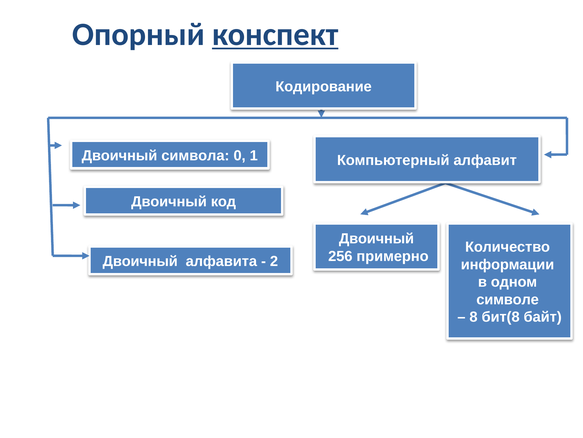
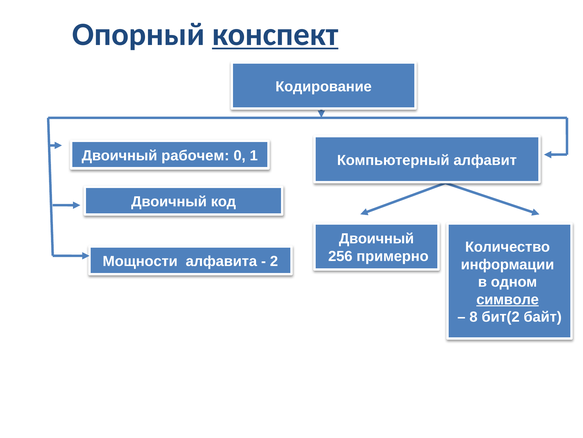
символа: символа -> рабочем
Двоичный at (140, 261): Двоичный -> Мощности
символе underline: none -> present
бит(8: бит(8 -> бит(2
